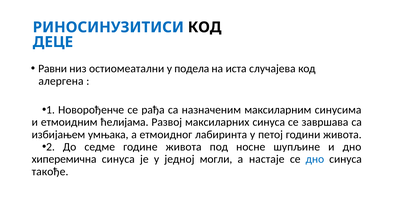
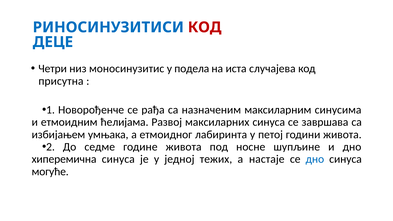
КОД at (205, 27) colour: black -> red
Равни: Равни -> Четри
остиомеатални: остиомеатални -> моносинузитис
алергена: алергена -> присутна
могли: могли -> тежих
такође: такође -> могуће
